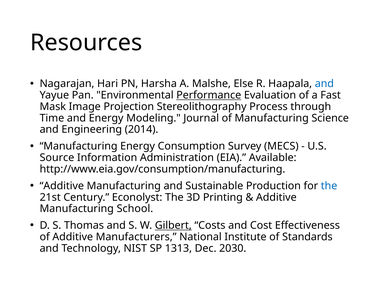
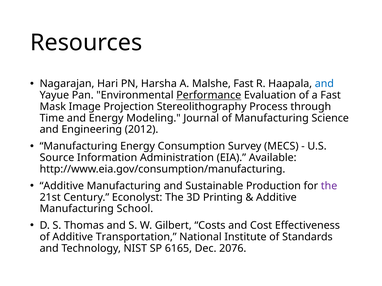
Malshe Else: Else -> Fast
2014: 2014 -> 2012
the at (329, 186) colour: blue -> purple
Gilbert underline: present -> none
Manufacturers: Manufacturers -> Transportation
1313: 1313 -> 6165
2030: 2030 -> 2076
